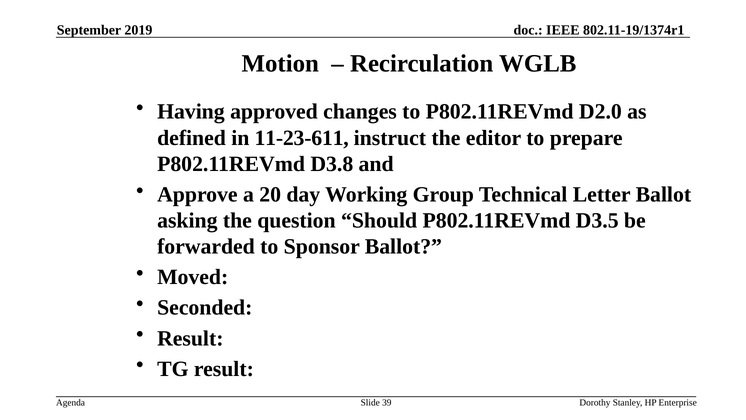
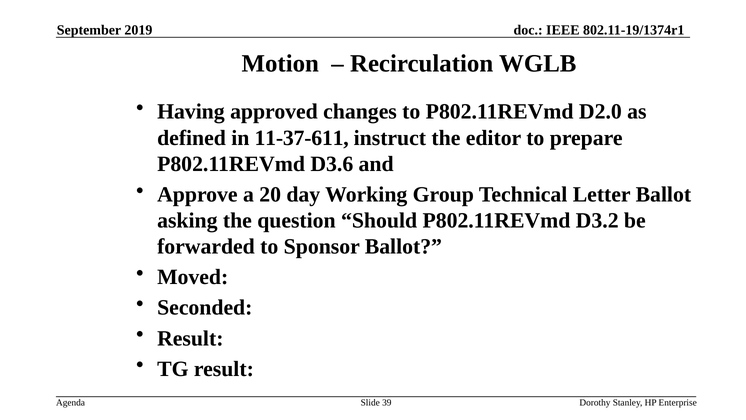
11-23-611: 11-23-611 -> 11-37-611
D3.8: D3.8 -> D3.6
D3.5: D3.5 -> D3.2
